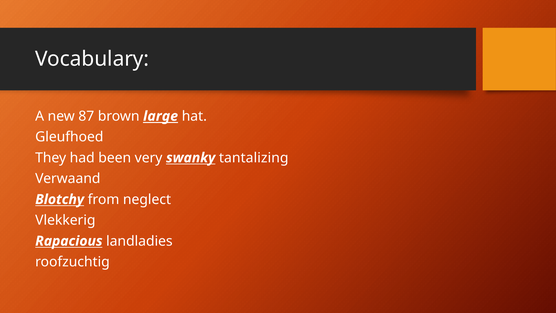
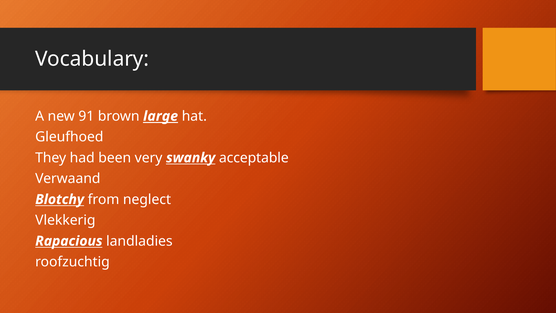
87: 87 -> 91
tantalizing: tantalizing -> acceptable
